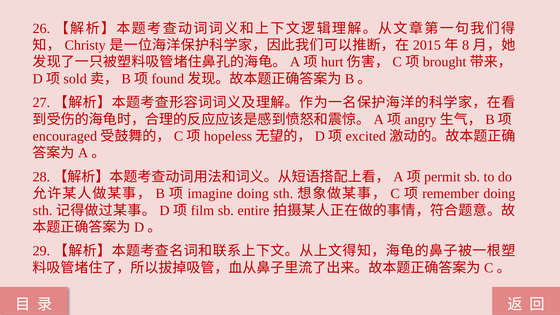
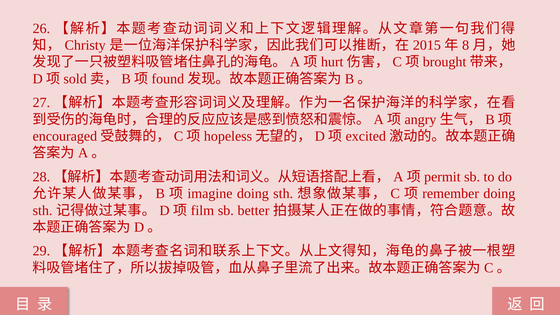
entire: entire -> better
